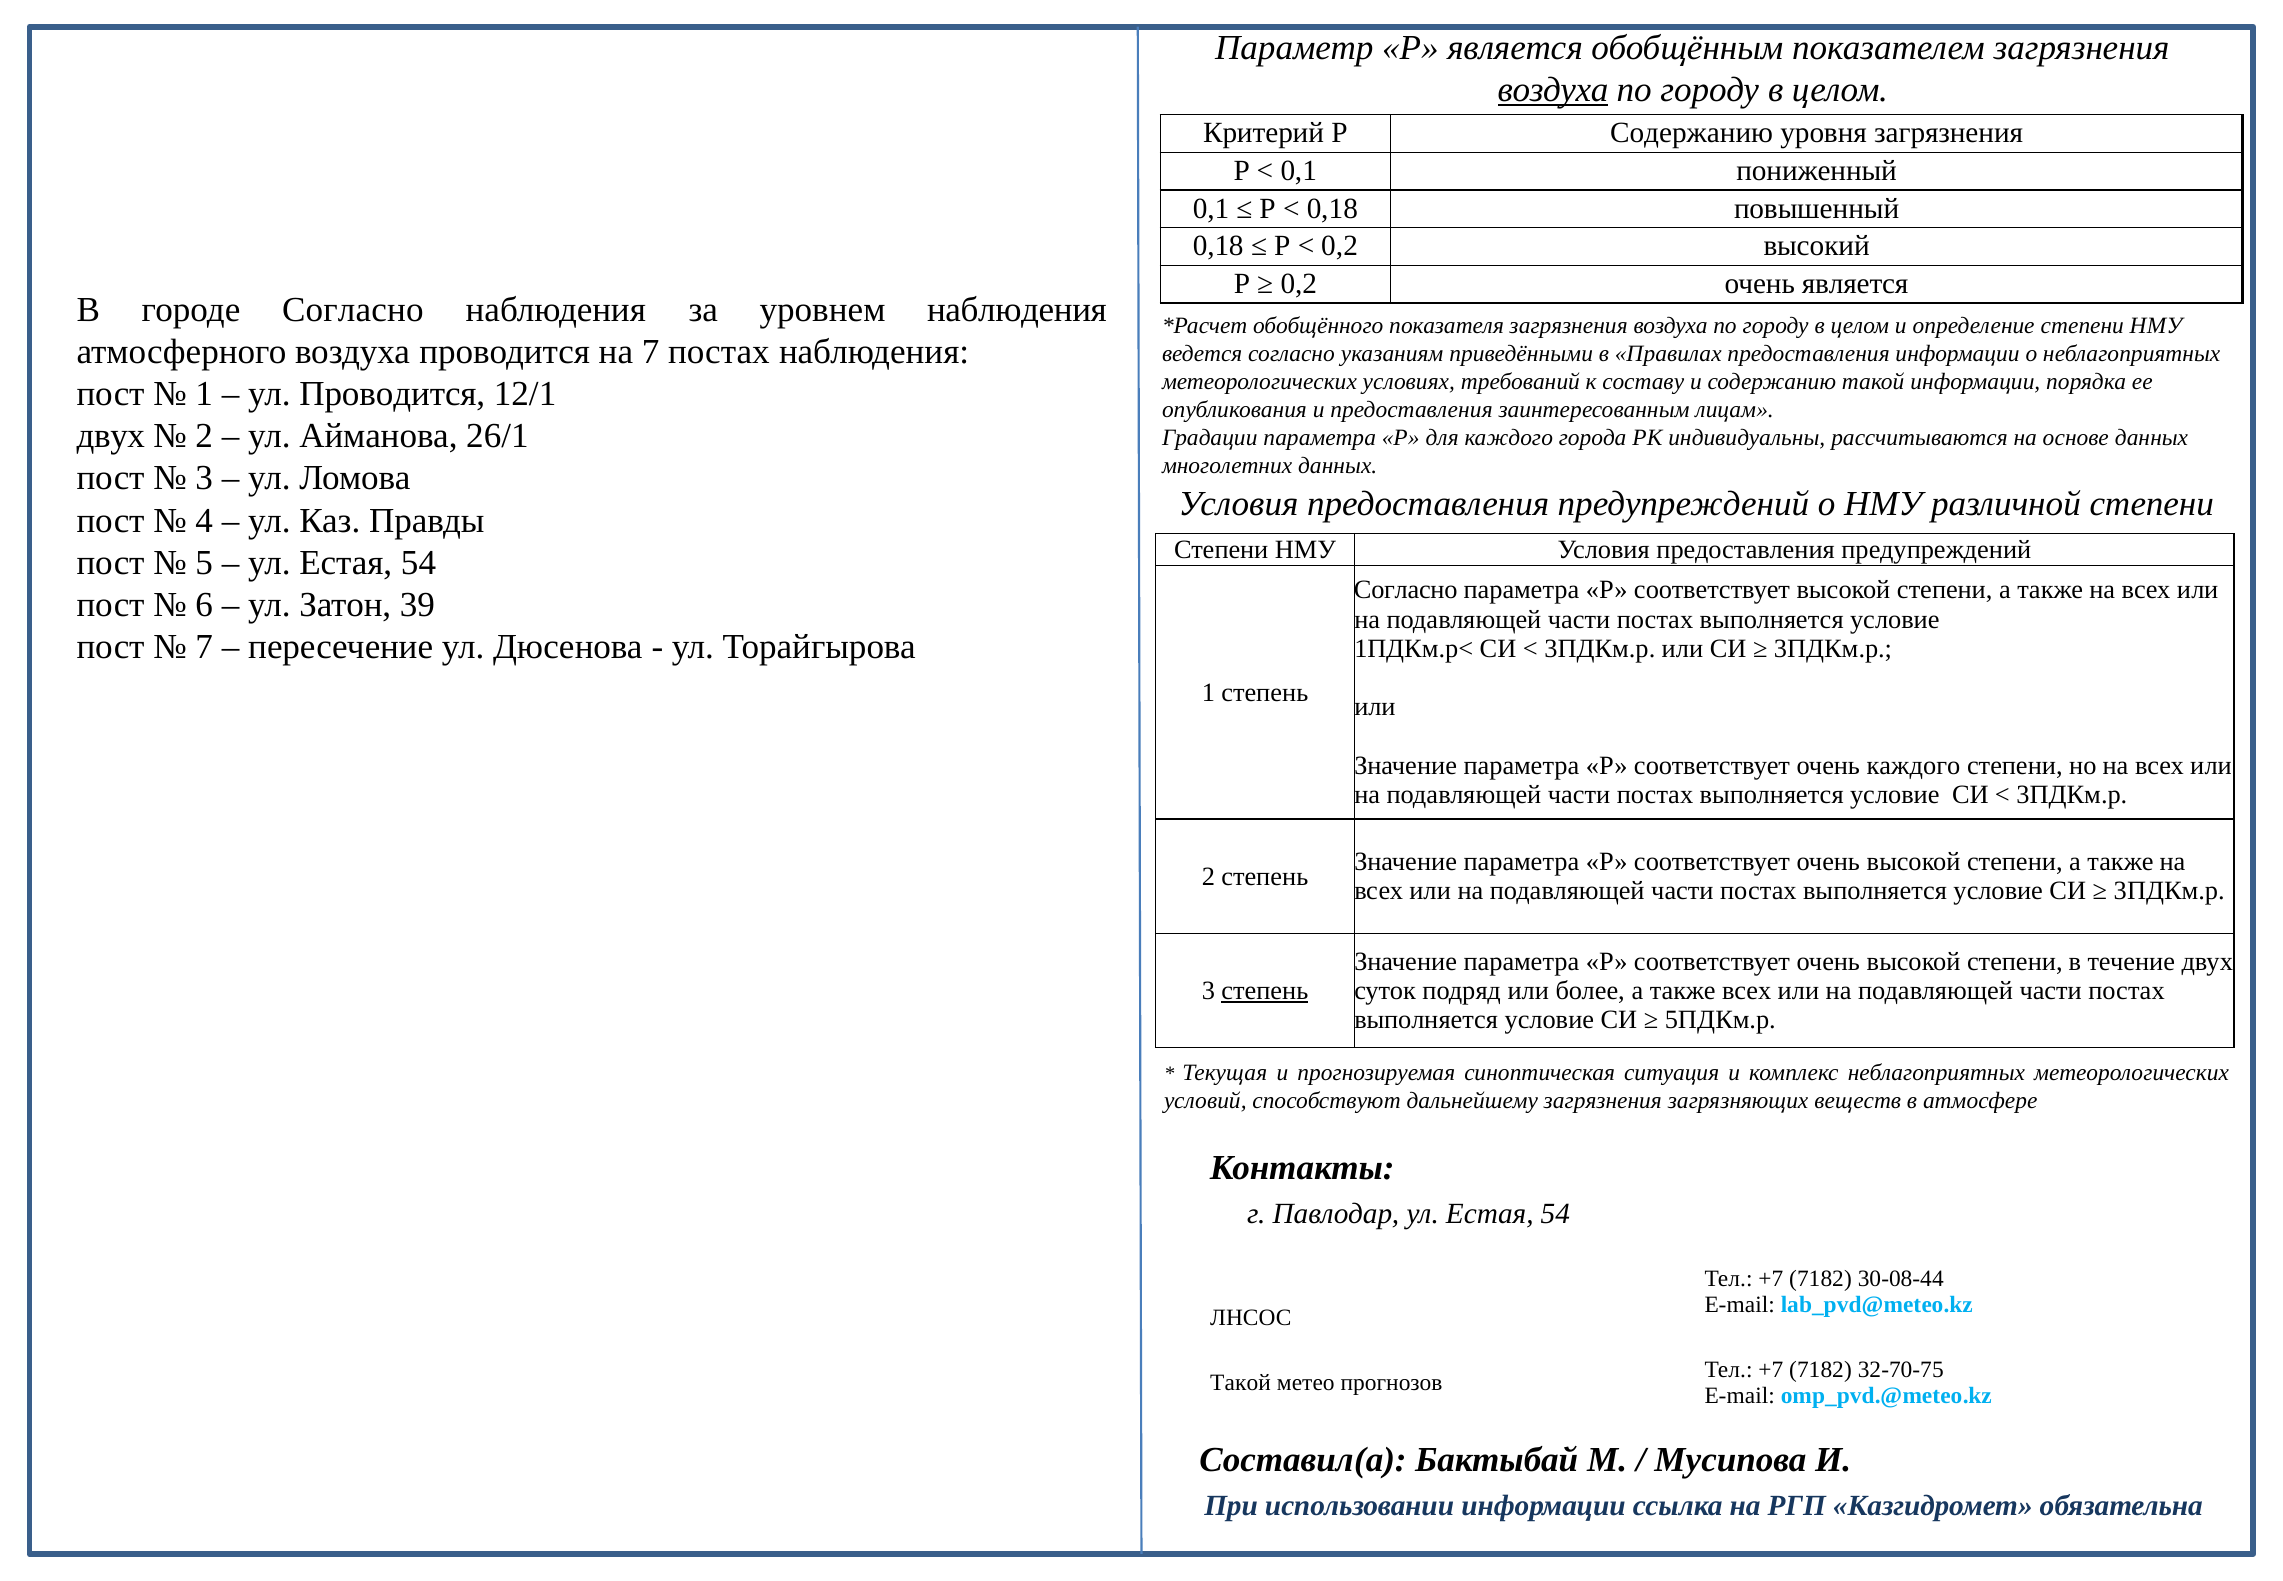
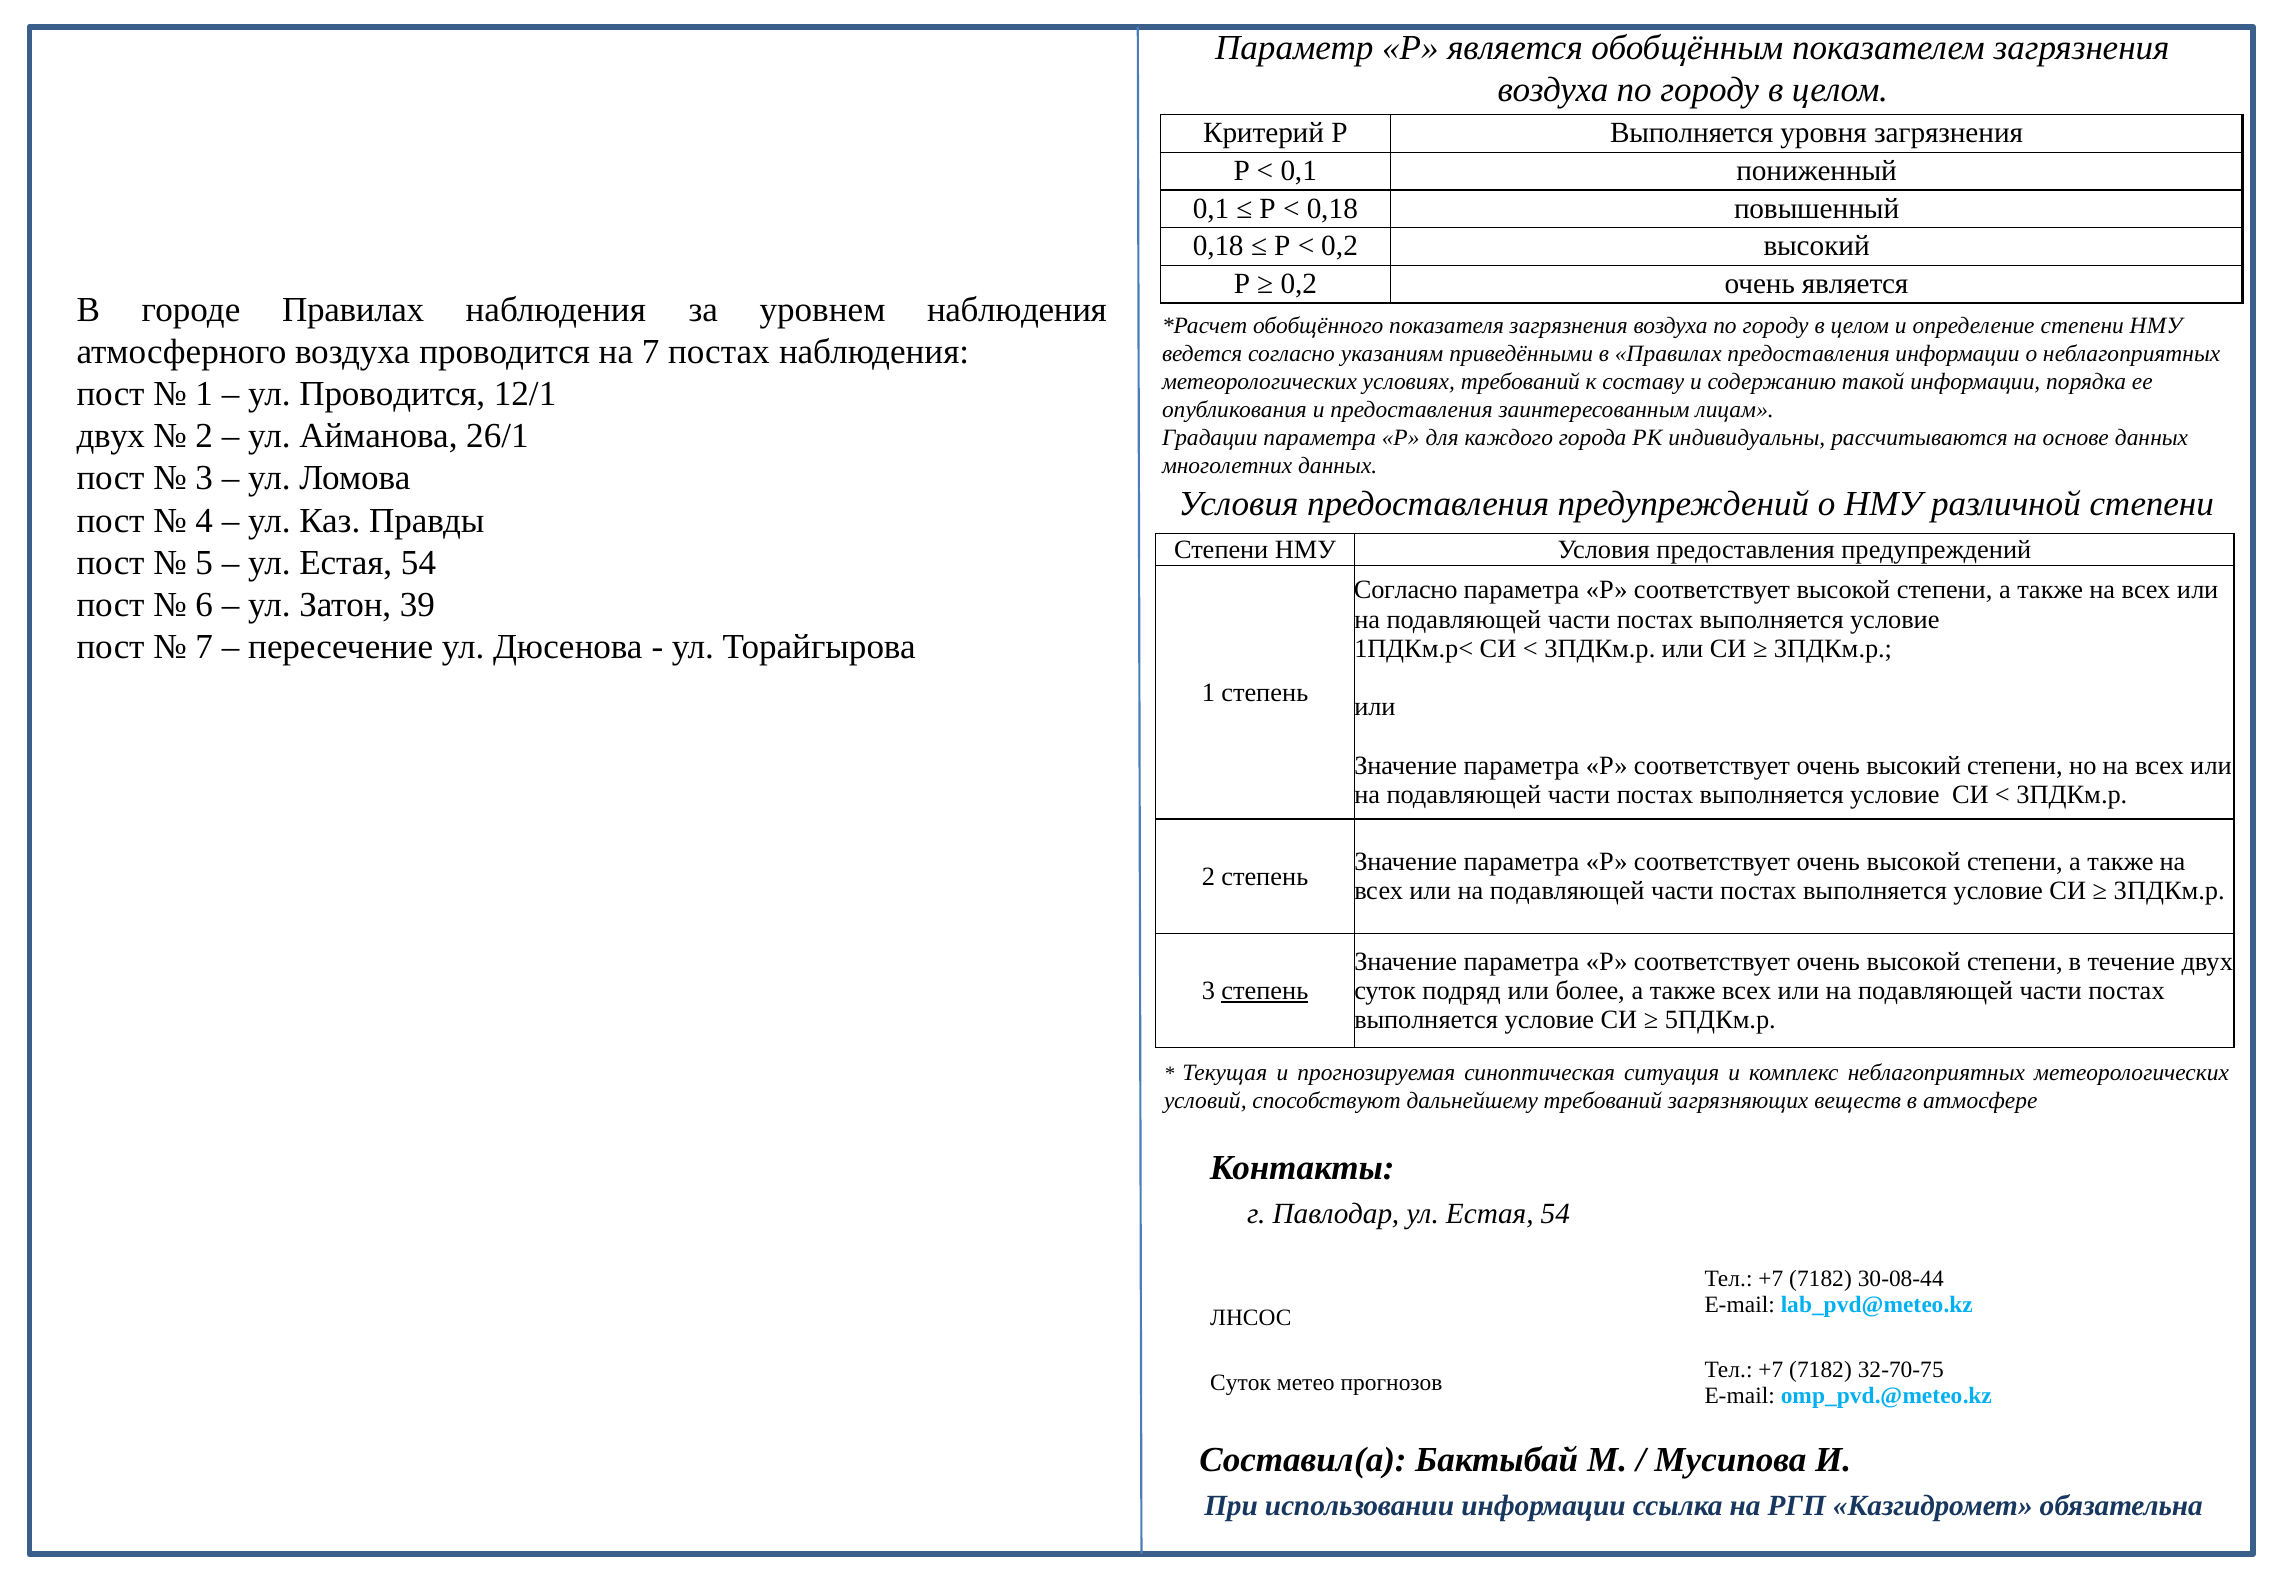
воздуха at (1553, 90) underline: present -> none
Р Содержанию: Содержанию -> Выполняется
городе Согласно: Согласно -> Правилах
очень каждого: каждого -> высокий
дальнейшему загрязнения: загрязнения -> требований
Такой at (1241, 1382): Такой -> Суток
